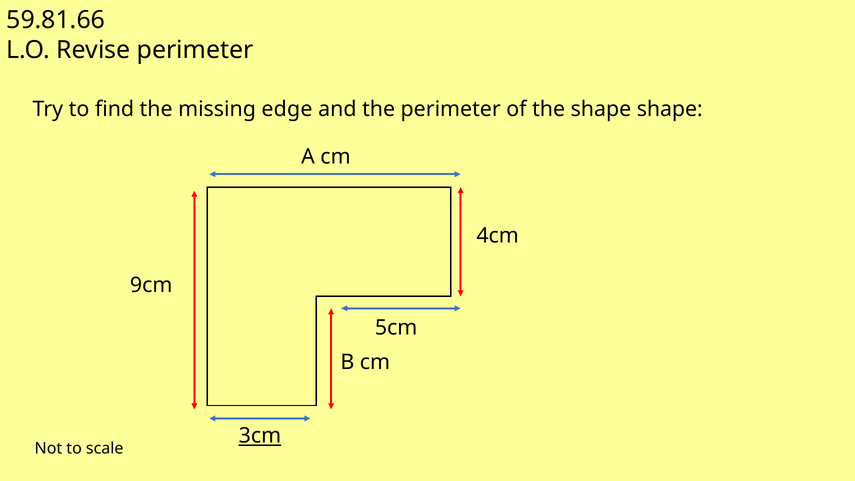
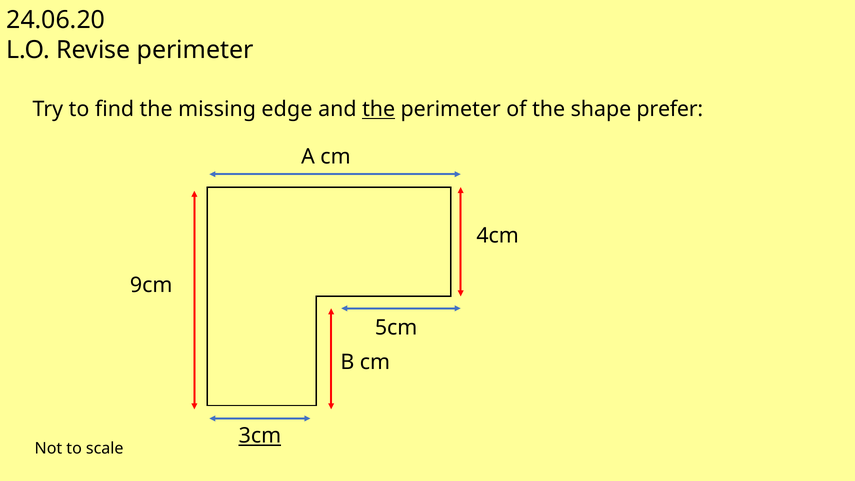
59.81.66: 59.81.66 -> 24.06.20
the at (379, 109) underline: none -> present
shape shape: shape -> prefer
